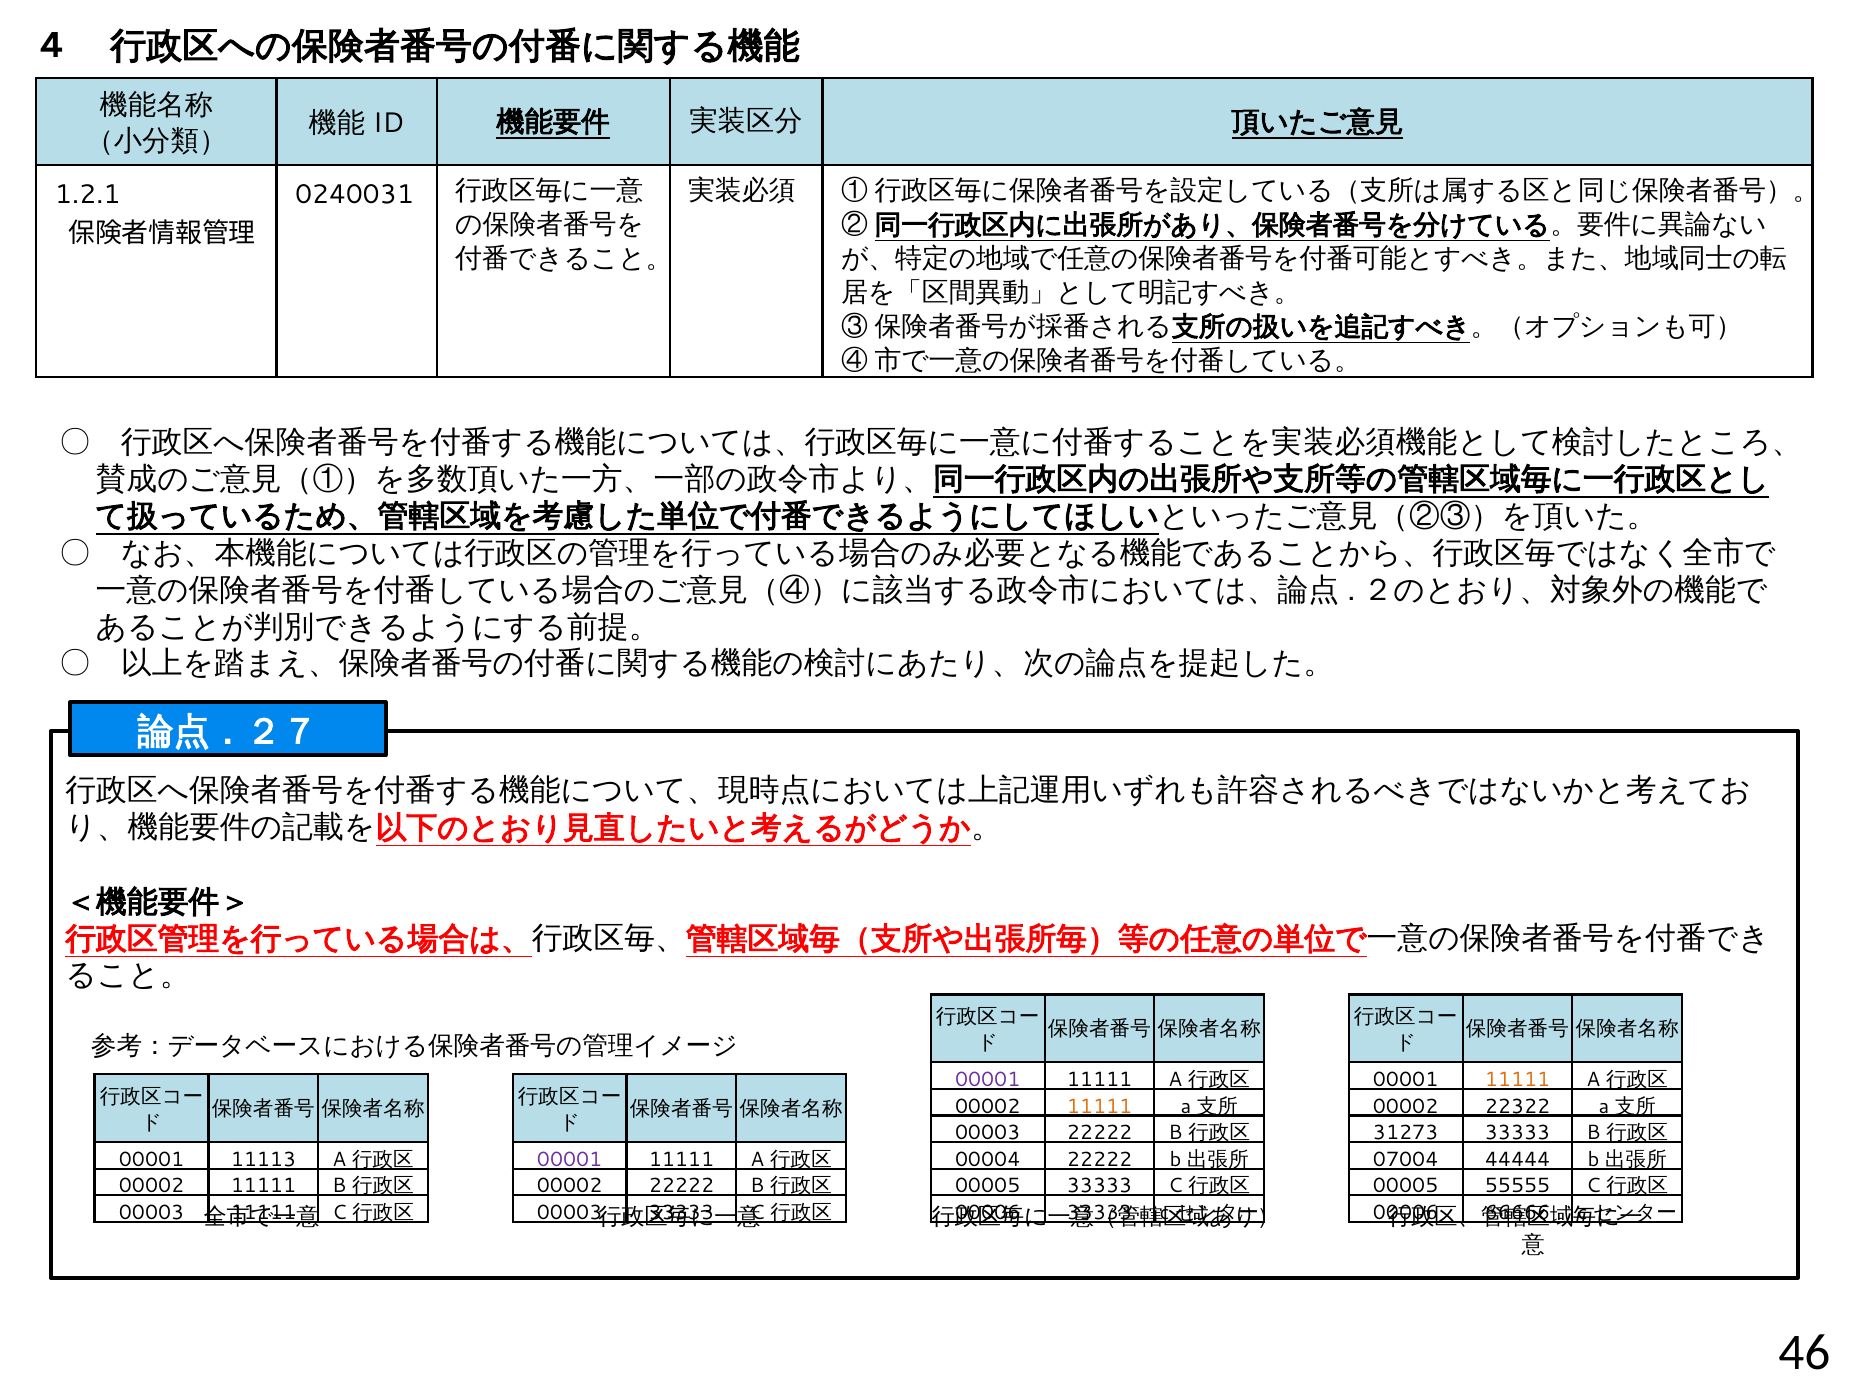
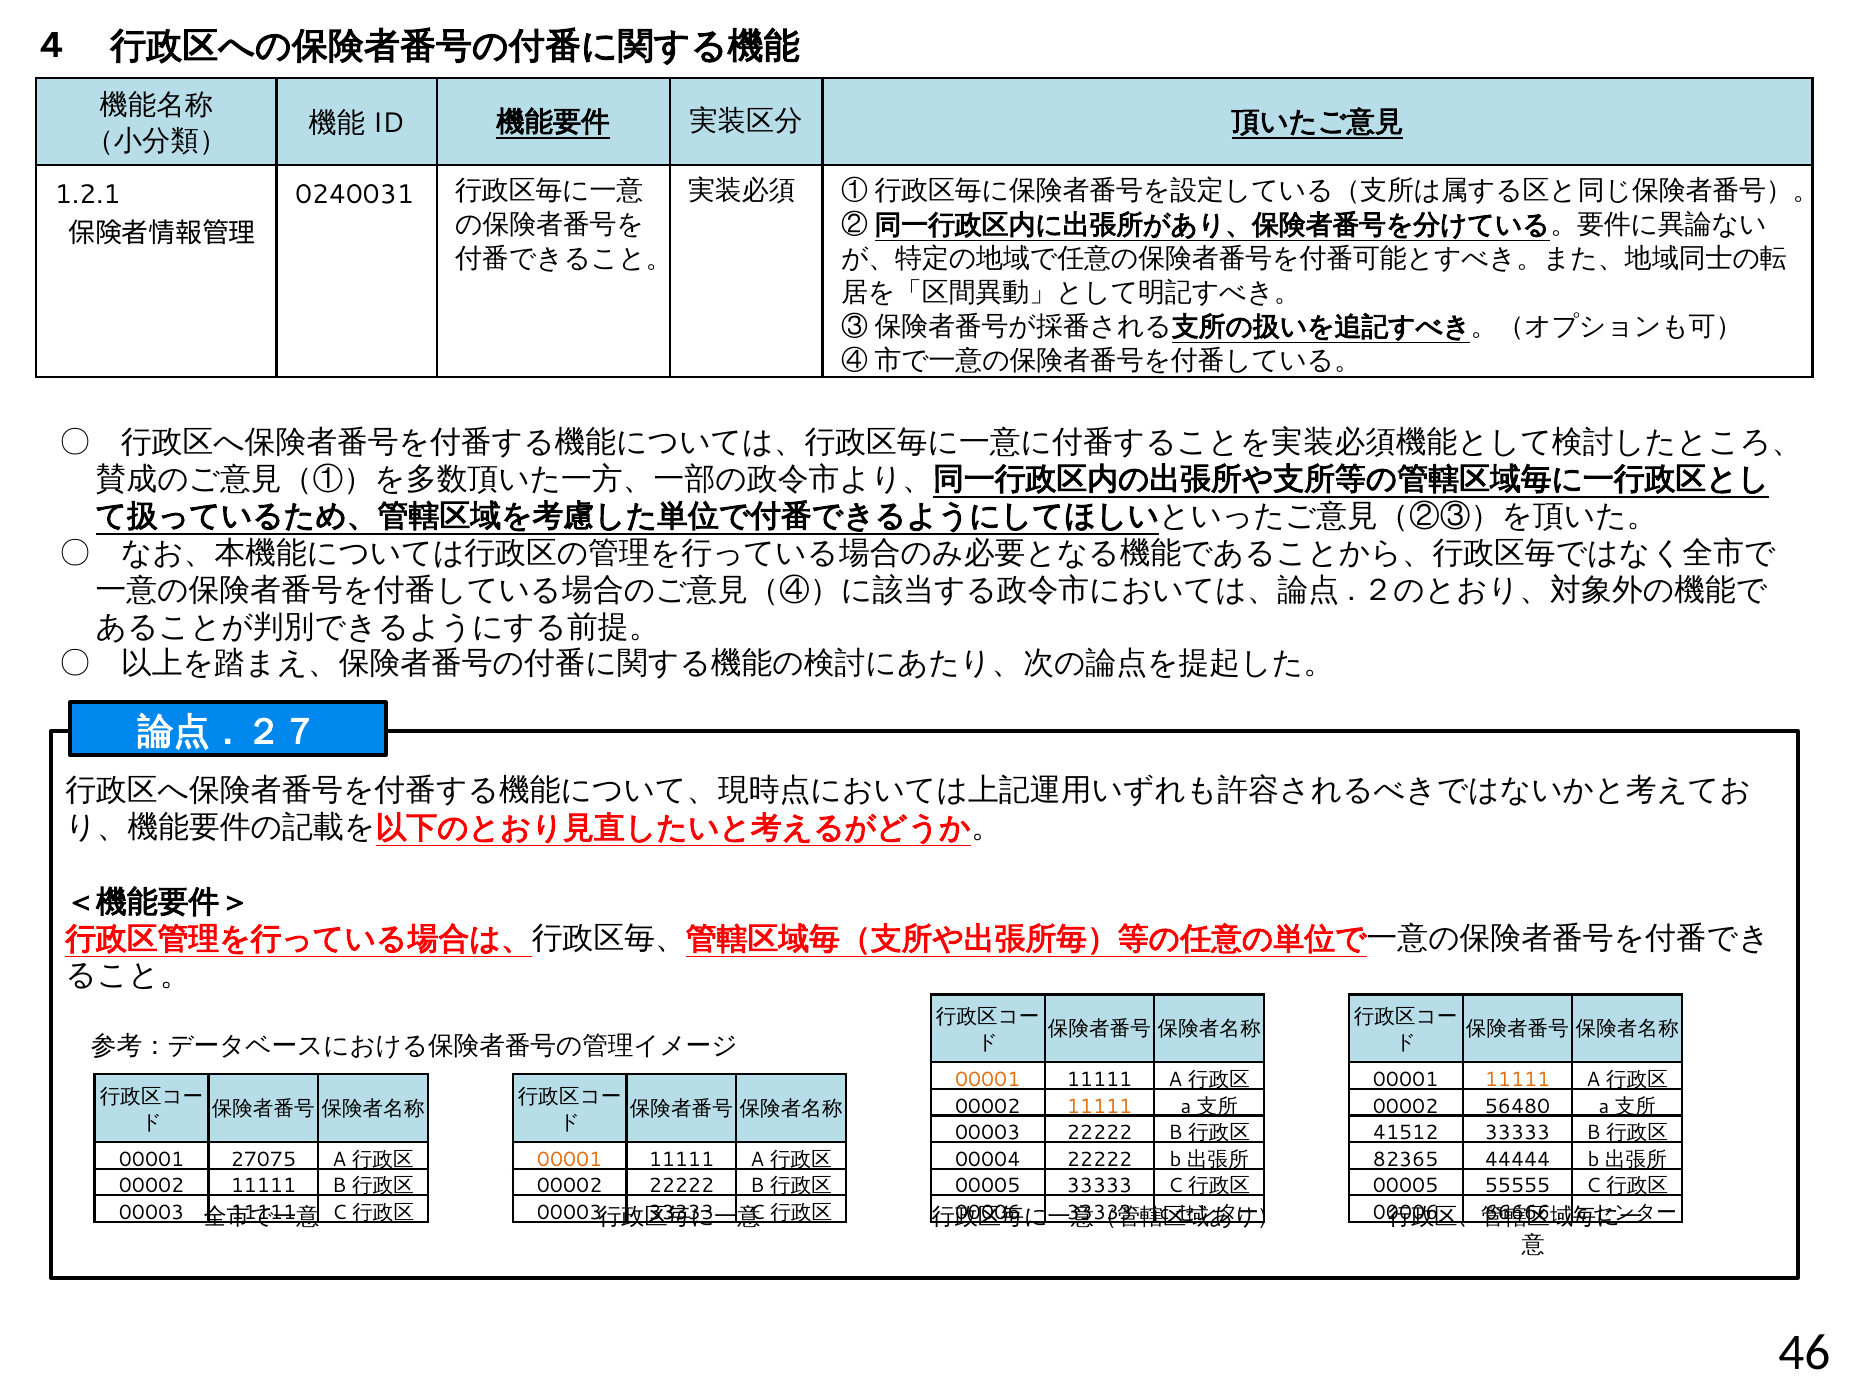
00001 at (988, 1080) colour: purple -> orange
22322: 22322 -> 56480
31273: 31273 -> 41512
11113: 11113 -> 27075
00001 at (570, 1159) colour: purple -> orange
07004: 07004 -> 82365
